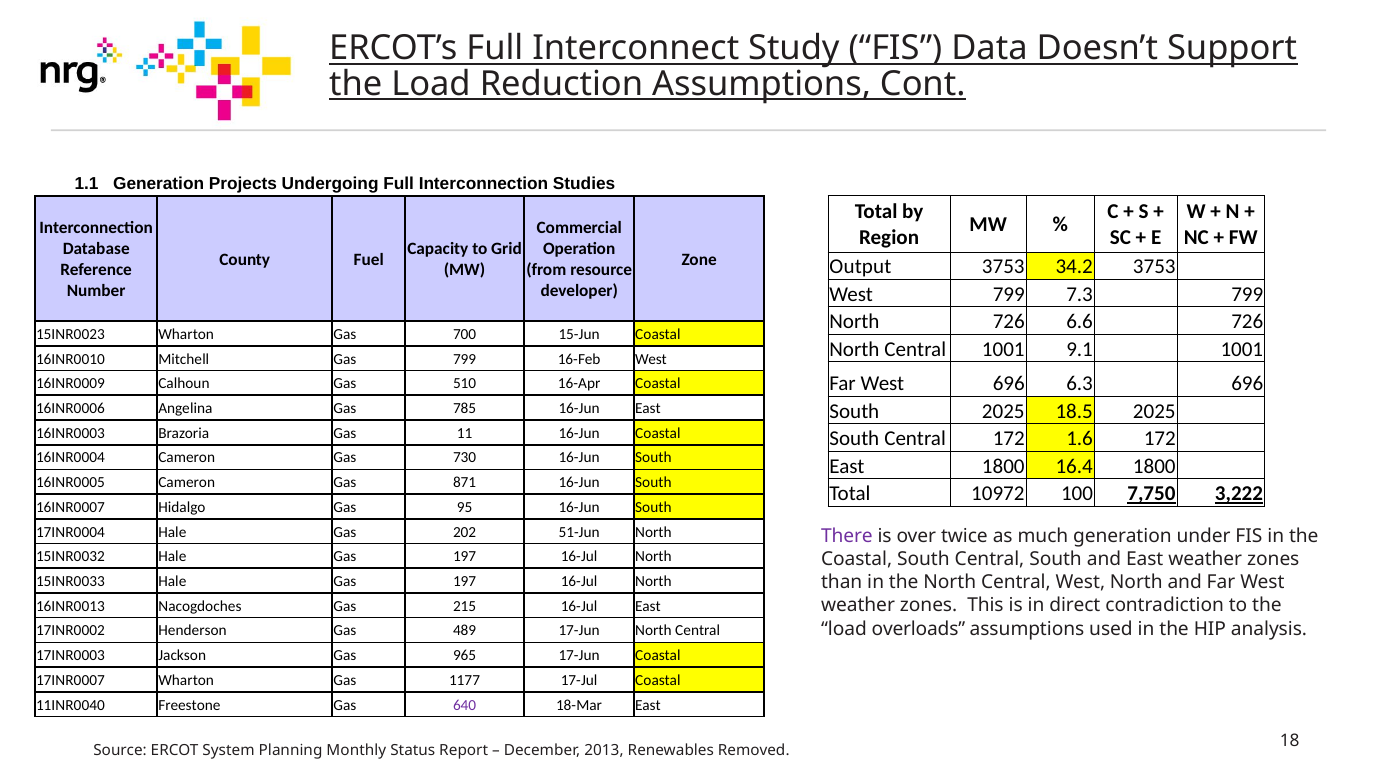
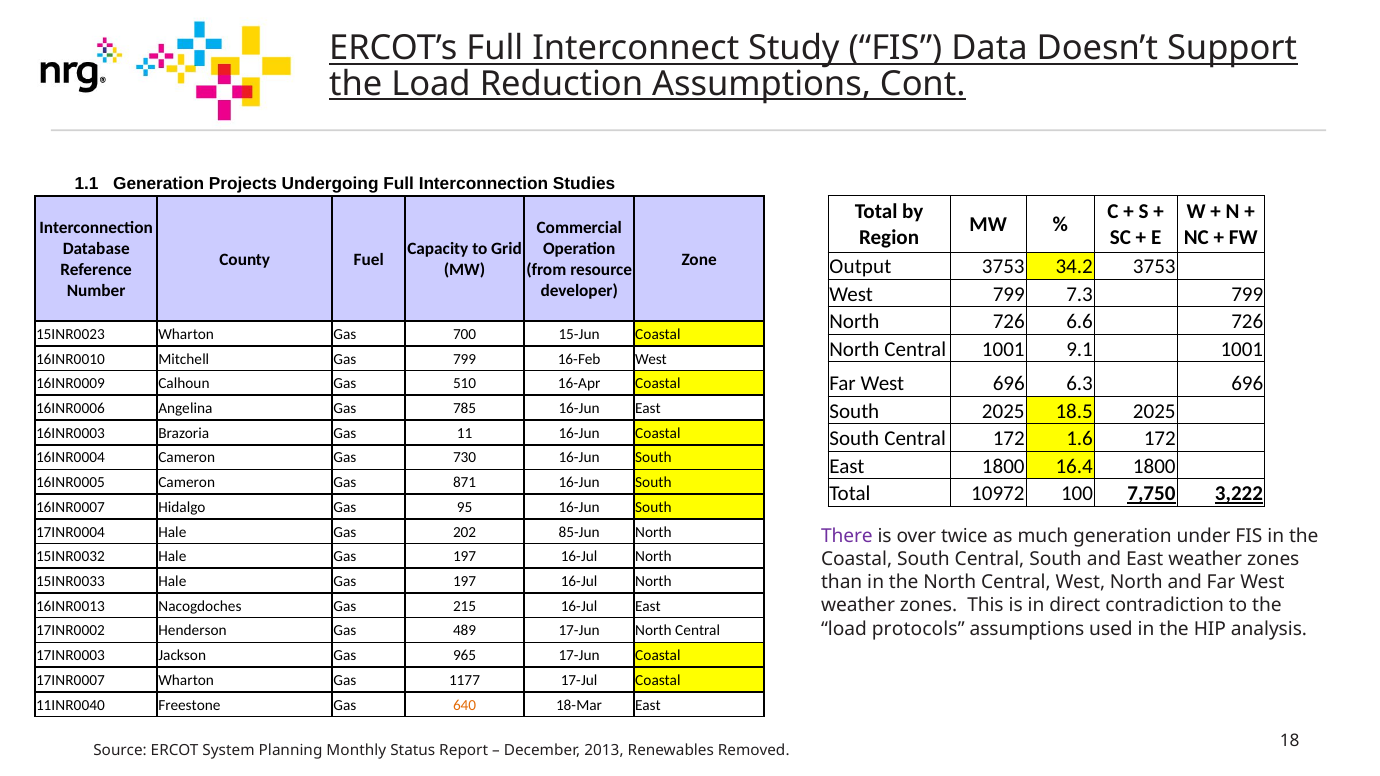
51-Jun: 51-Jun -> 85-Jun
overloads: overloads -> protocols
640 colour: purple -> orange
